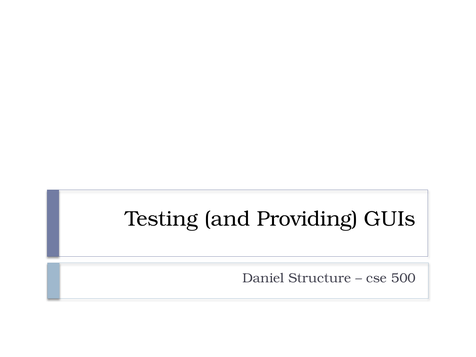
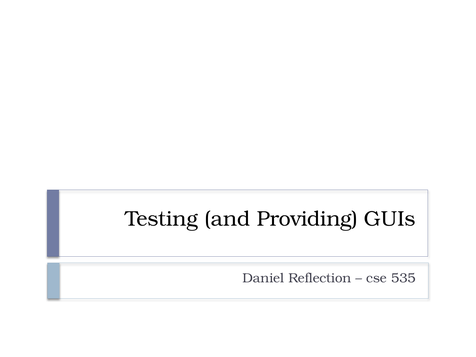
Structure: Structure -> Reflection
500: 500 -> 535
